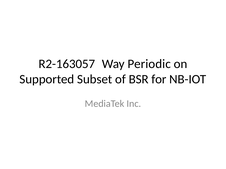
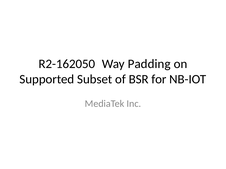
R2-163057: R2-163057 -> R2-162050
Periodic: Periodic -> Padding
